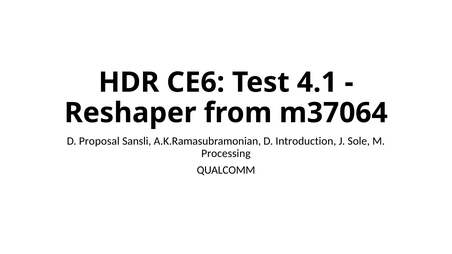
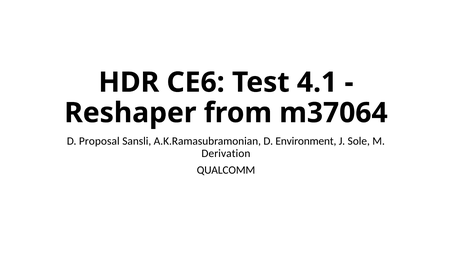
Introduction: Introduction -> Environment
Processing: Processing -> Derivation
